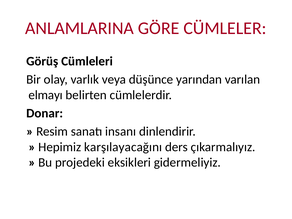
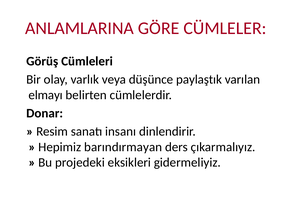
yarından: yarından -> paylaştık
karşılayacağını: karşılayacağını -> barındırmayan
